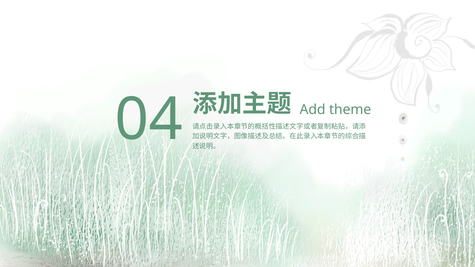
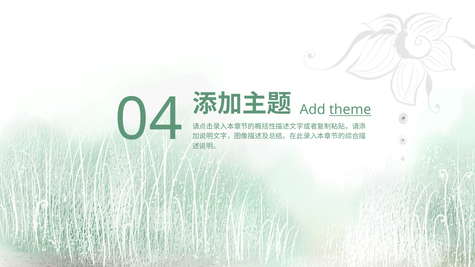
theme underline: none -> present
